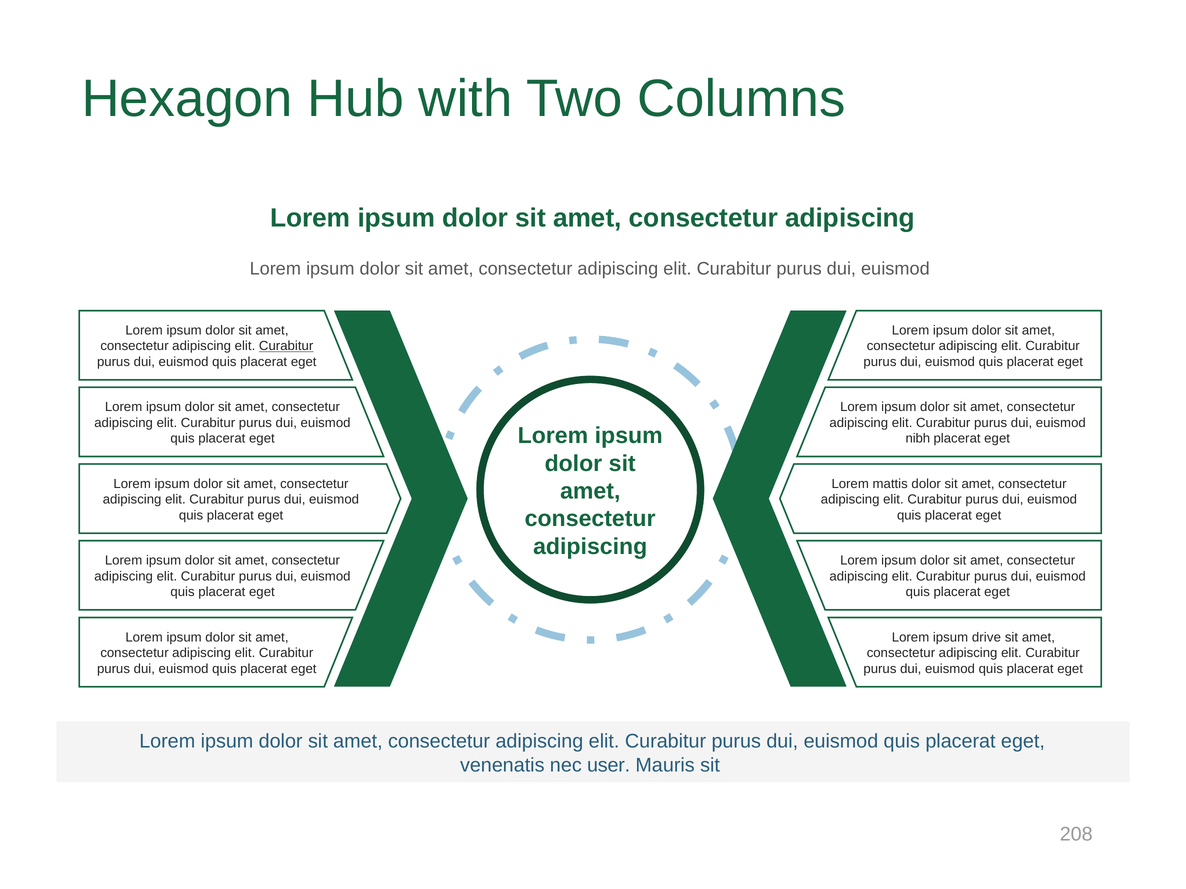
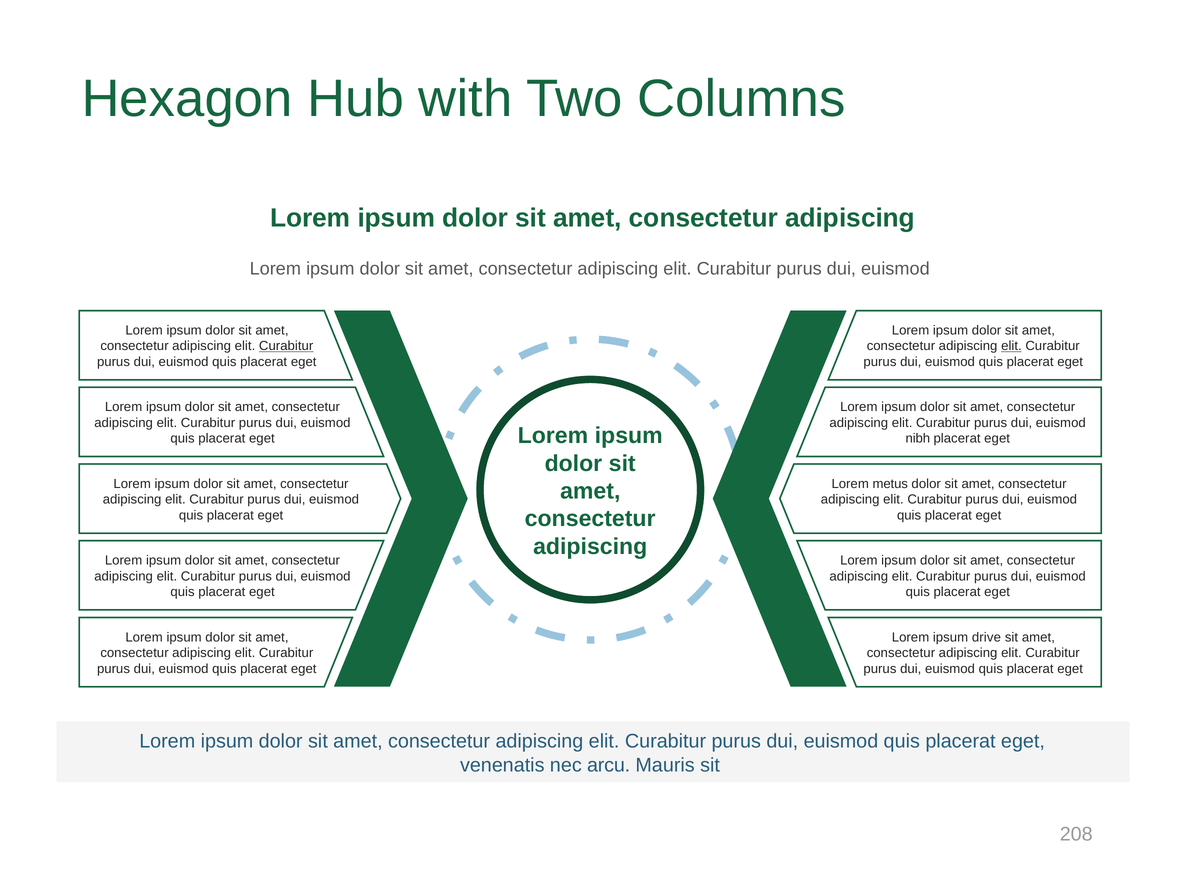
elit at (1011, 346) underline: none -> present
mattis: mattis -> metus
user: user -> arcu
